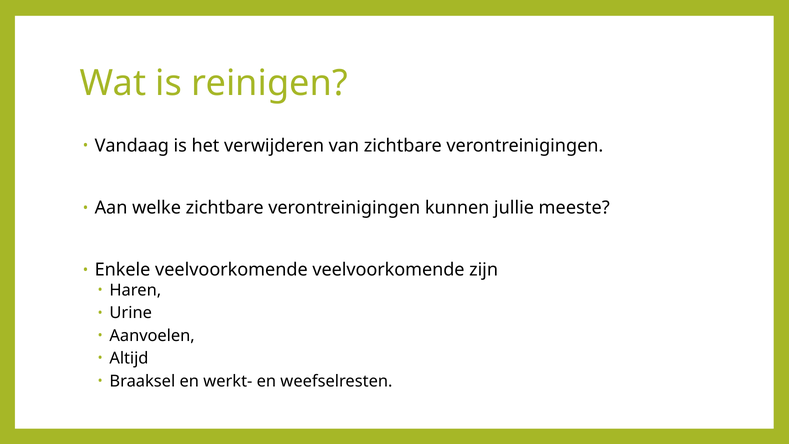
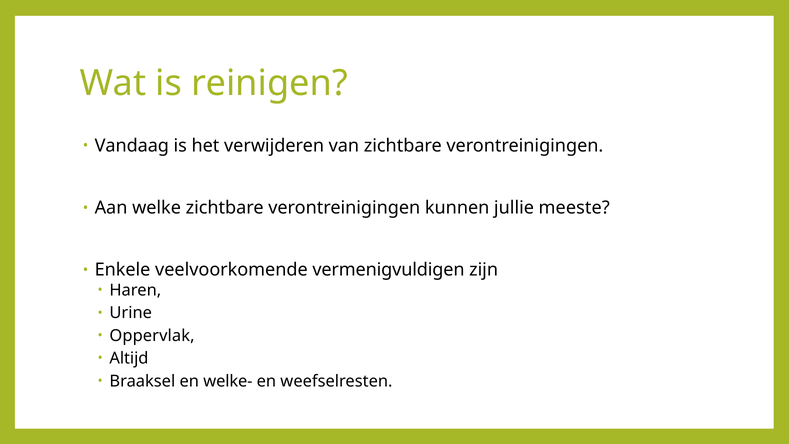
veelvoorkomende veelvoorkomende: veelvoorkomende -> vermenigvuldigen
Aanvoelen: Aanvoelen -> Oppervlak
werkt-: werkt- -> welke-
